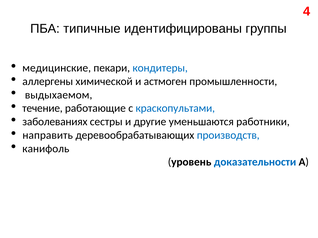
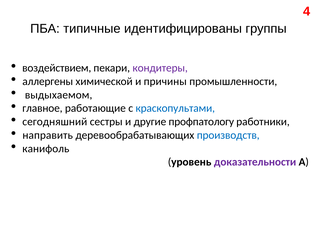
медицинские: медицинские -> воздействием
кондитеры colour: blue -> purple
астмоген: астмоген -> причины
течение: течение -> главное
заболеваниях: заболеваниях -> сегодняшний
уменьшаются: уменьшаются -> профпатологу
доказательности colour: blue -> purple
